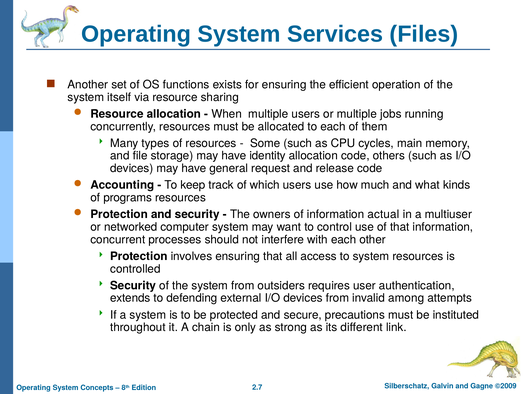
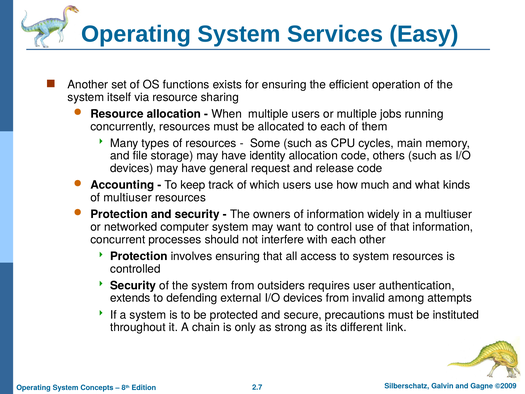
Files: Files -> Easy
of programs: programs -> multiuser
actual: actual -> widely
